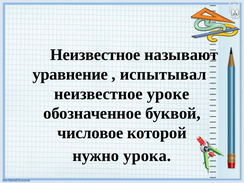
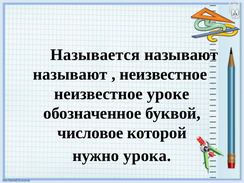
Неизвестное at (95, 55): Неизвестное -> Называется
уравнение at (70, 74): уравнение -> называют
испытывал at (163, 74): испытывал -> неизвестное
